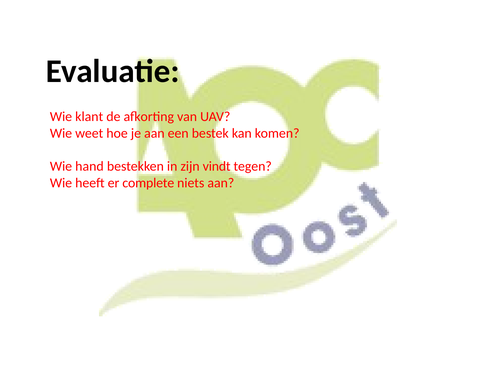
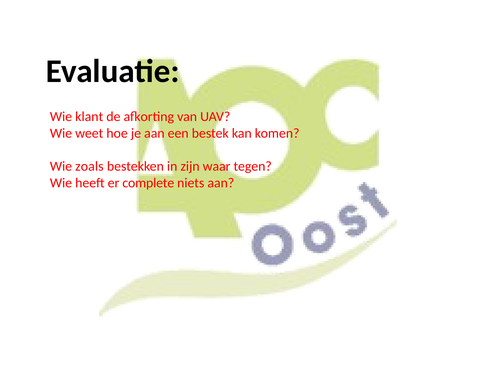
hand: hand -> zoals
vindt: vindt -> waar
